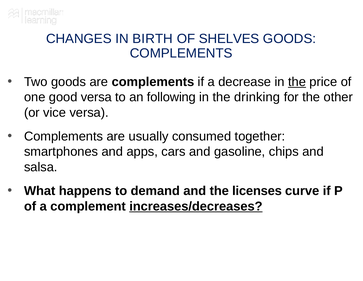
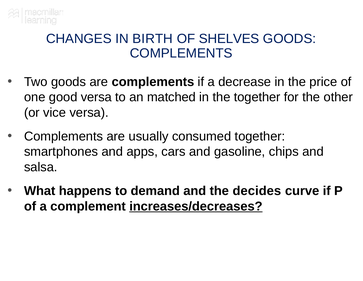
the at (297, 82) underline: present -> none
following: following -> matched
the drinking: drinking -> together
licenses: licenses -> decides
